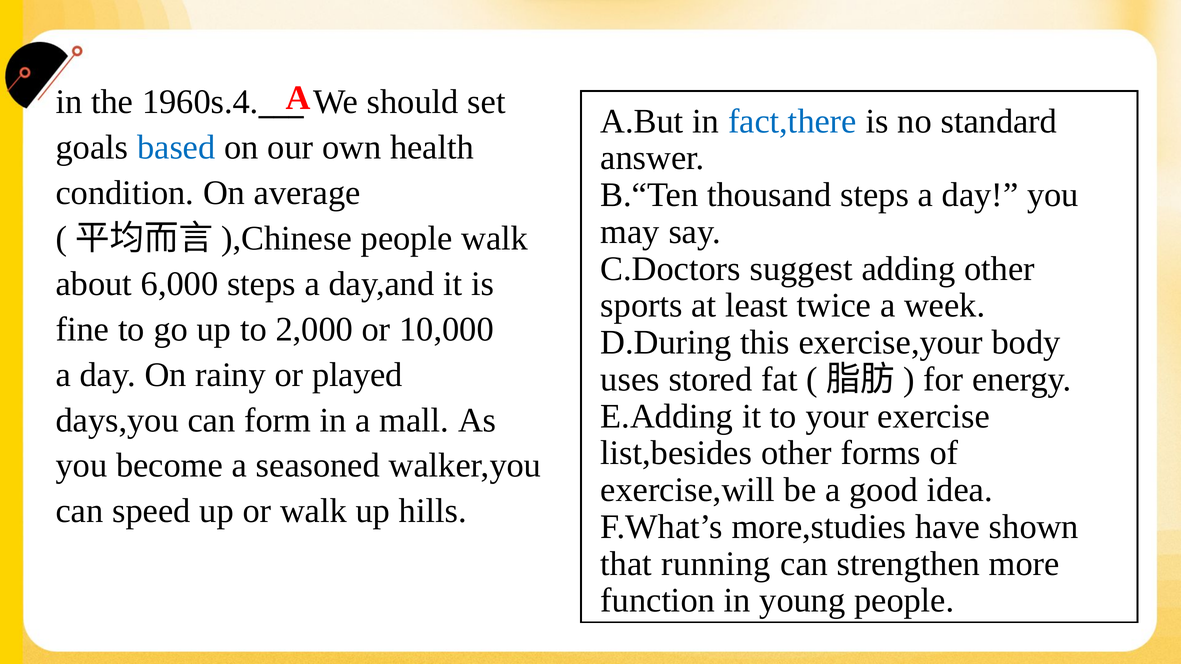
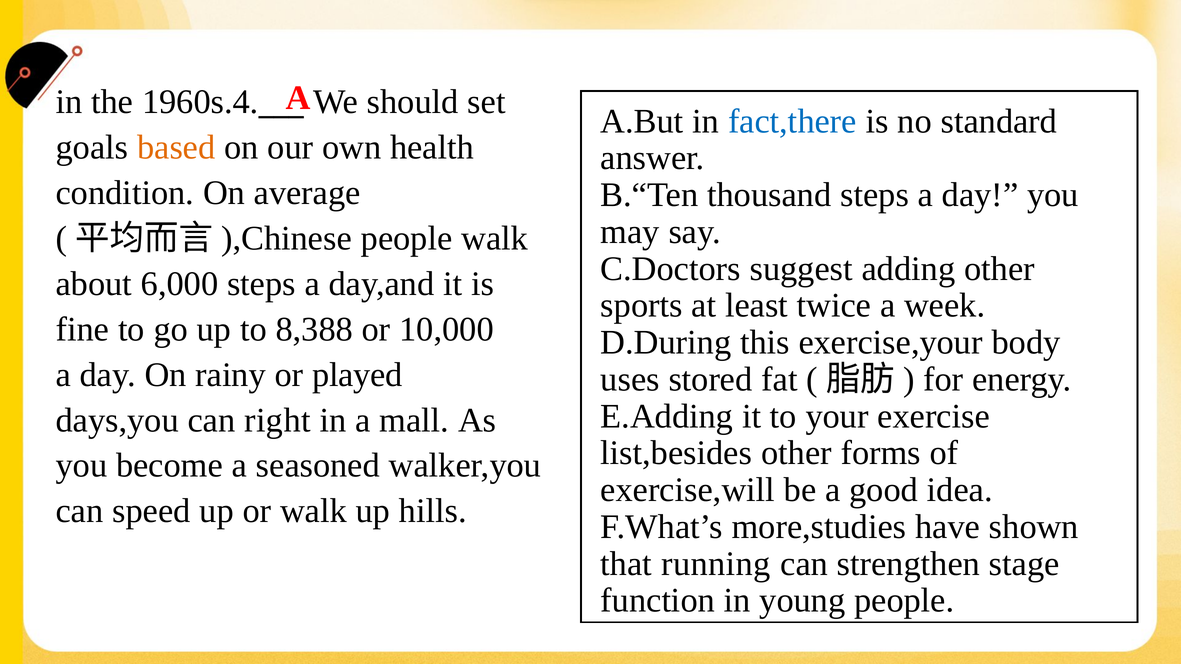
based colour: blue -> orange
2,000: 2,000 -> 8,388
form: form -> right
more: more -> stage
